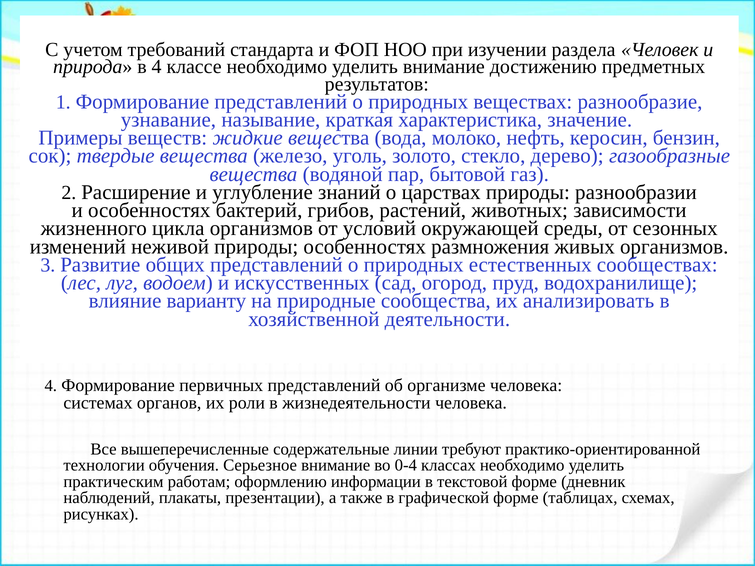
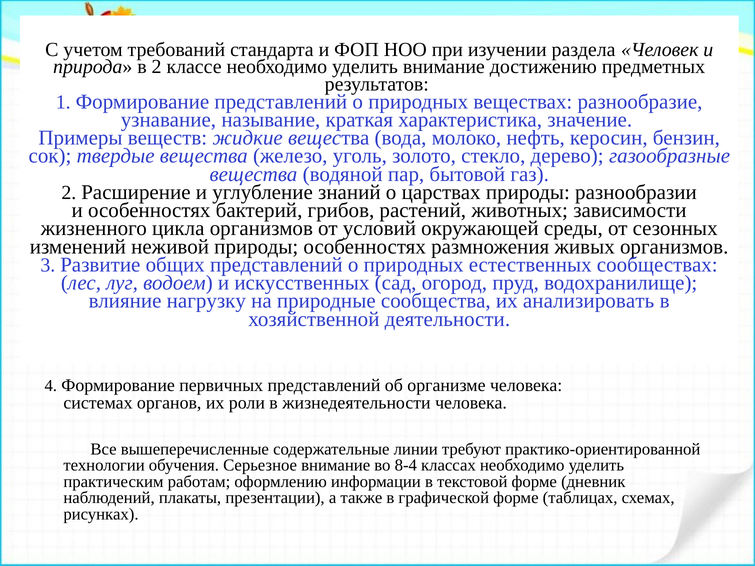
в 4: 4 -> 2
варианту: варианту -> нагрузку
0-4: 0-4 -> 8-4
